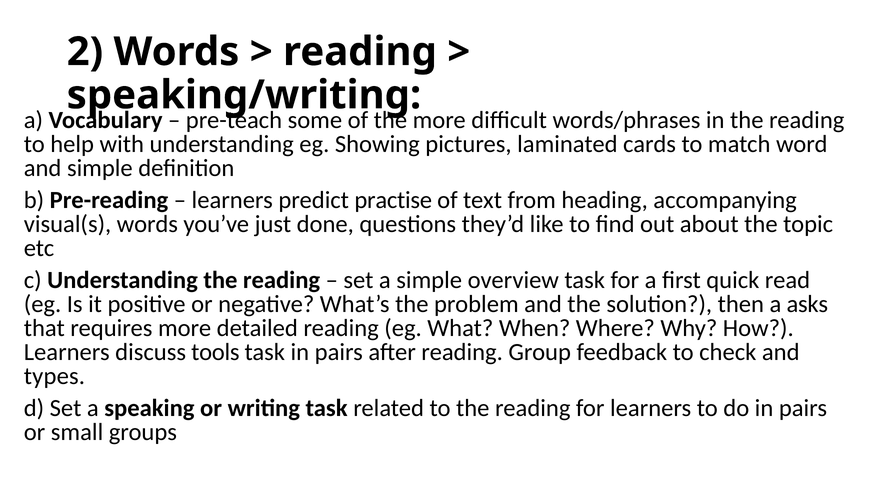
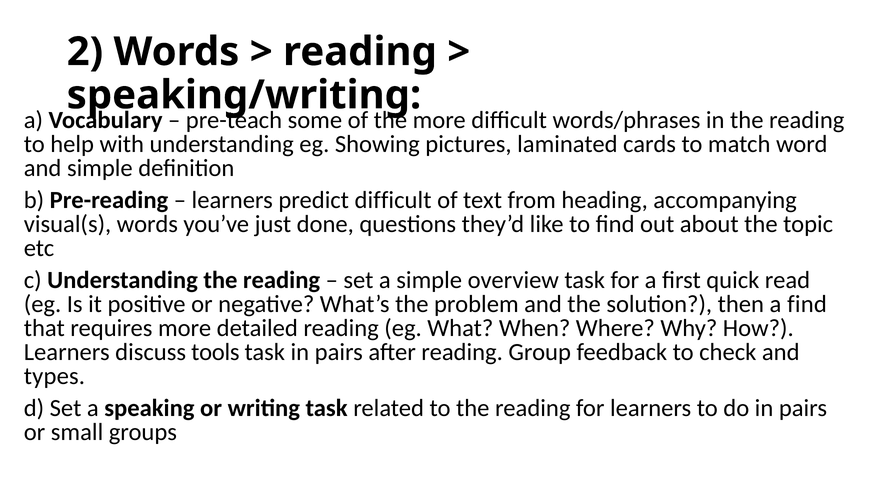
predict practise: practise -> difficult
a asks: asks -> find
